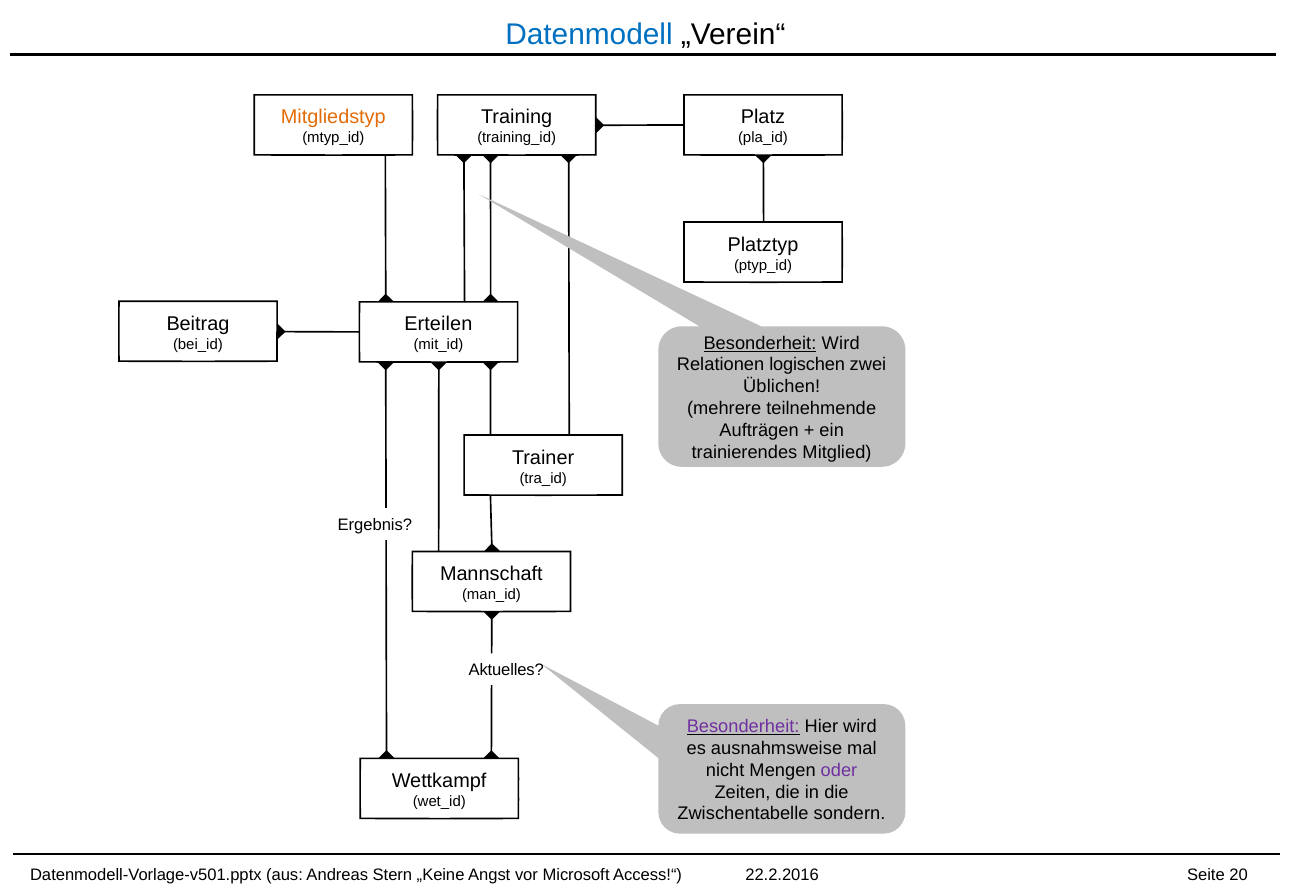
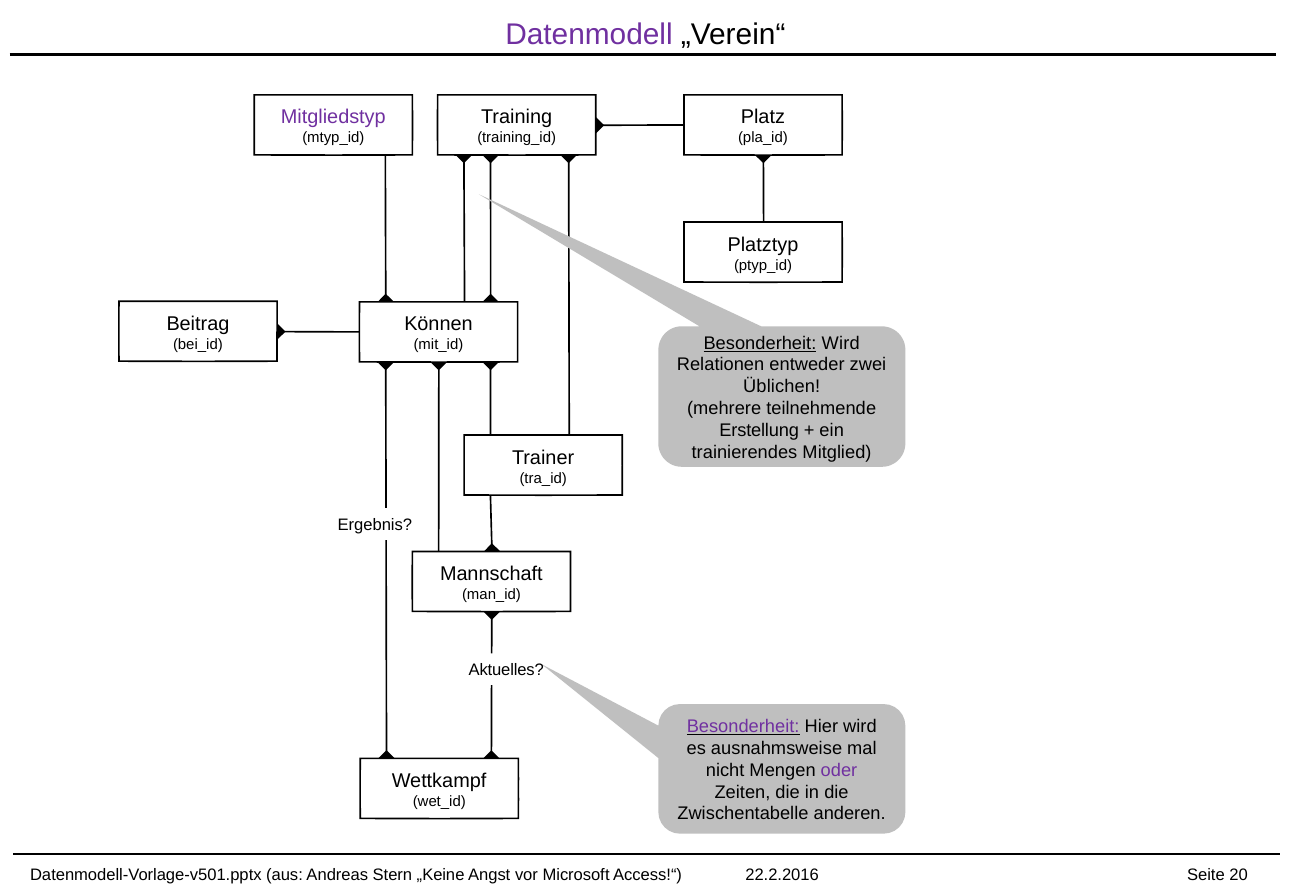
Datenmodell colour: blue -> purple
Mitgliedstyp colour: orange -> purple
Erteilen: Erteilen -> Können
logischen: logischen -> entweder
Aufträgen: Aufträgen -> Erstellung
sondern: sondern -> anderen
